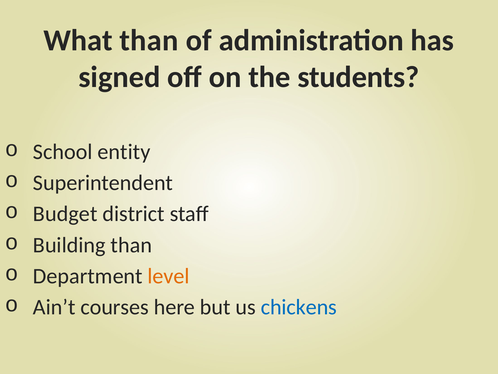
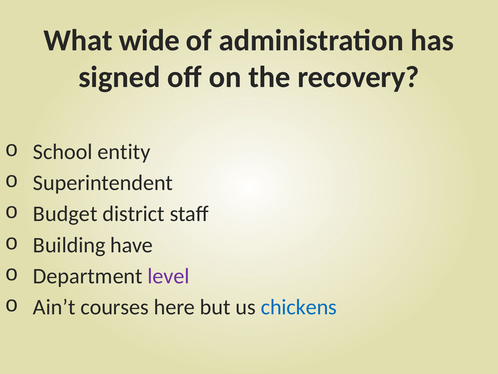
What than: than -> wide
students: students -> recovery
Building than: than -> have
level colour: orange -> purple
